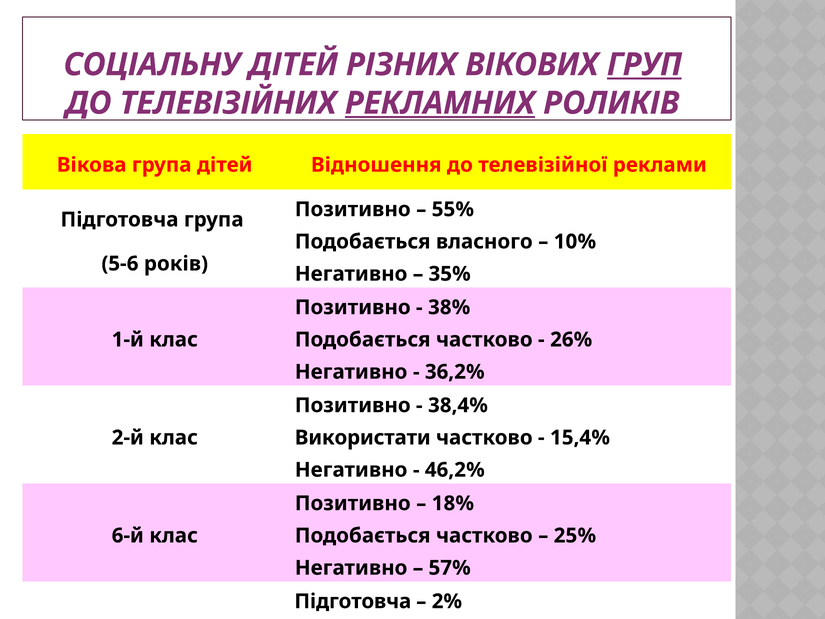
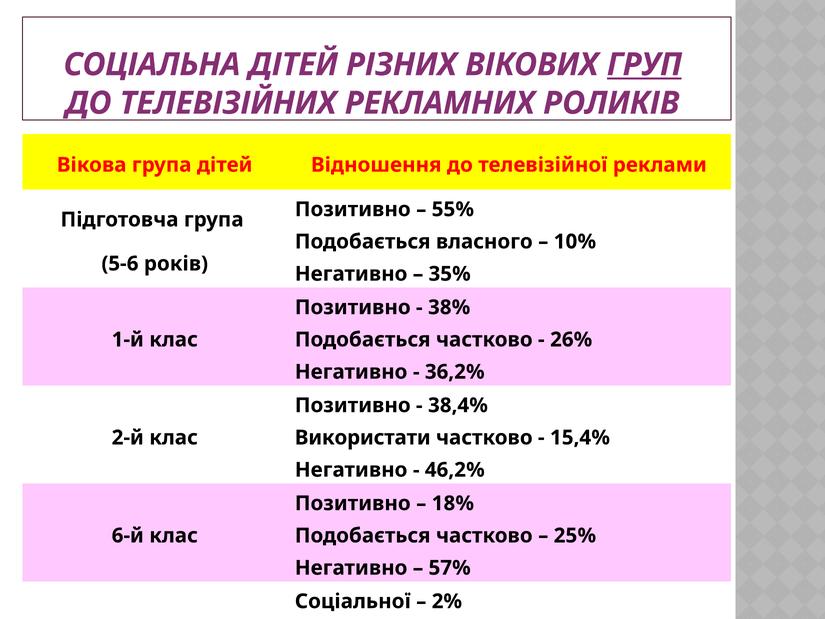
СОЦІАЛЬНУ: СОЦІАЛЬНУ -> СОЦІАЛЬНА
РЕКЛАМНИХ underline: present -> none
Підготовча at (353, 601): Підготовча -> Соціальної
